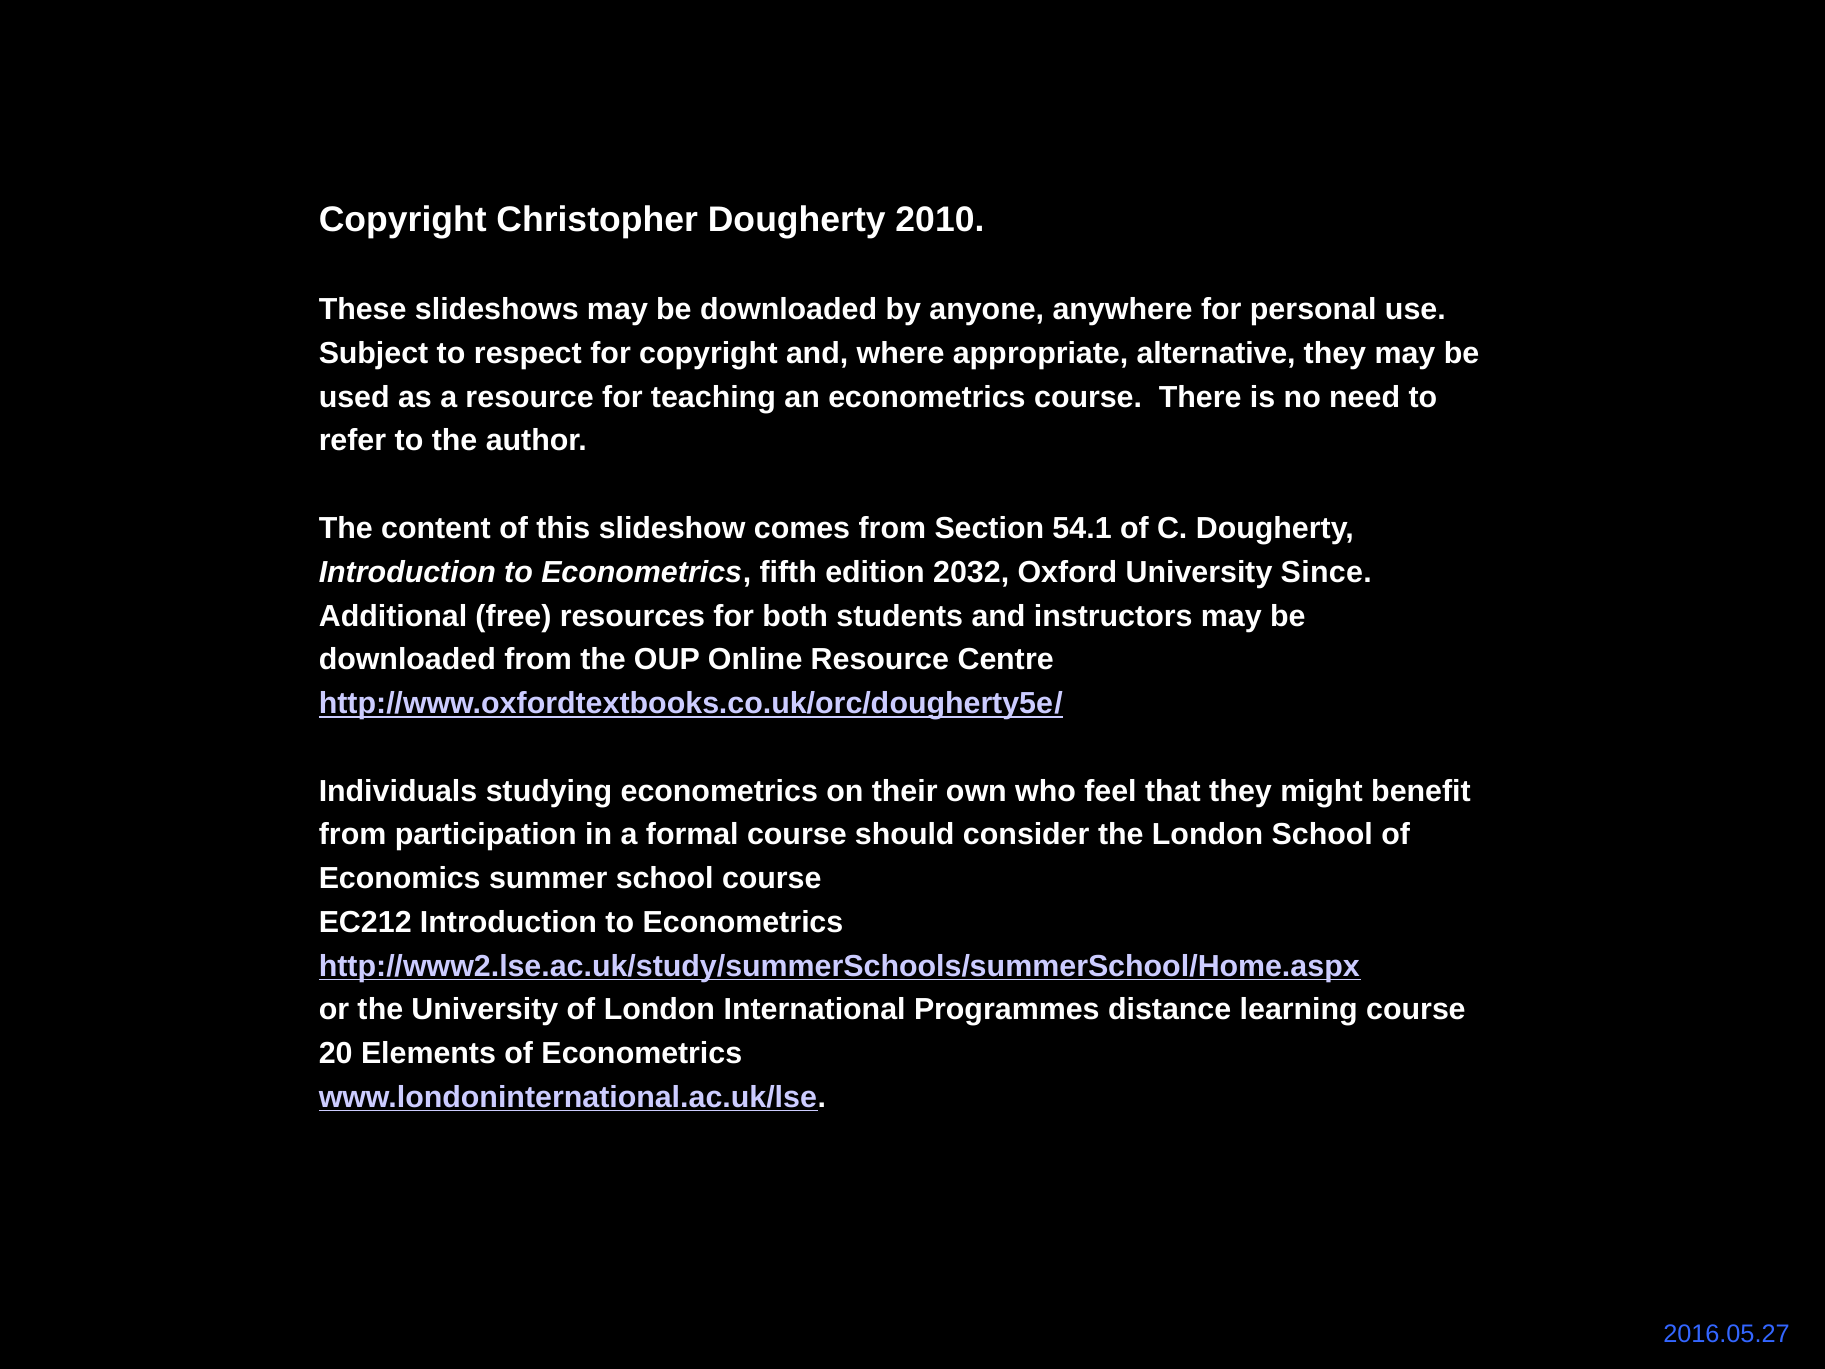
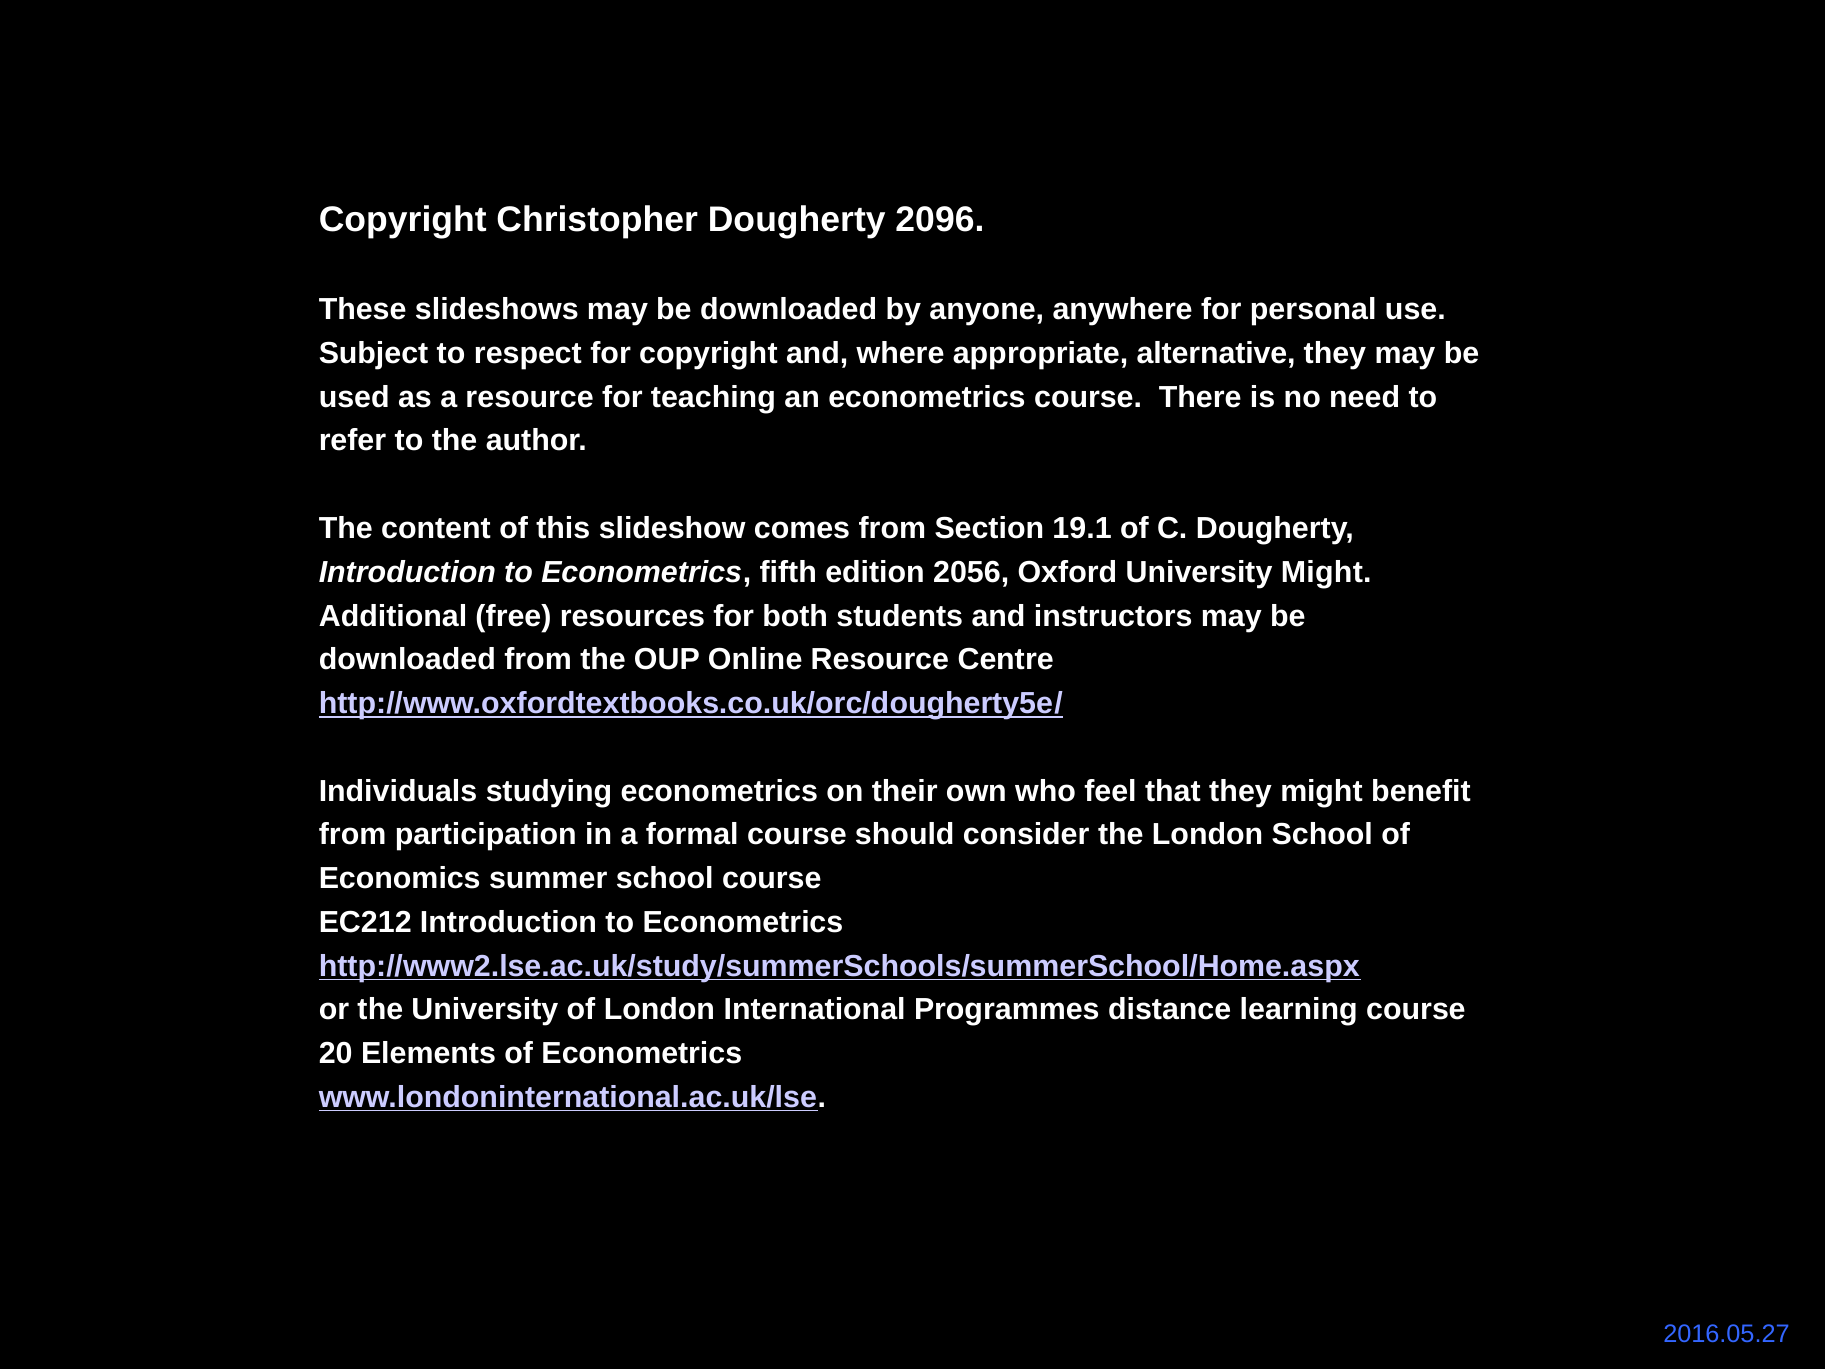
2010: 2010 -> 2096
54.1: 54.1 -> 19.1
2032: 2032 -> 2056
University Since: Since -> Might
